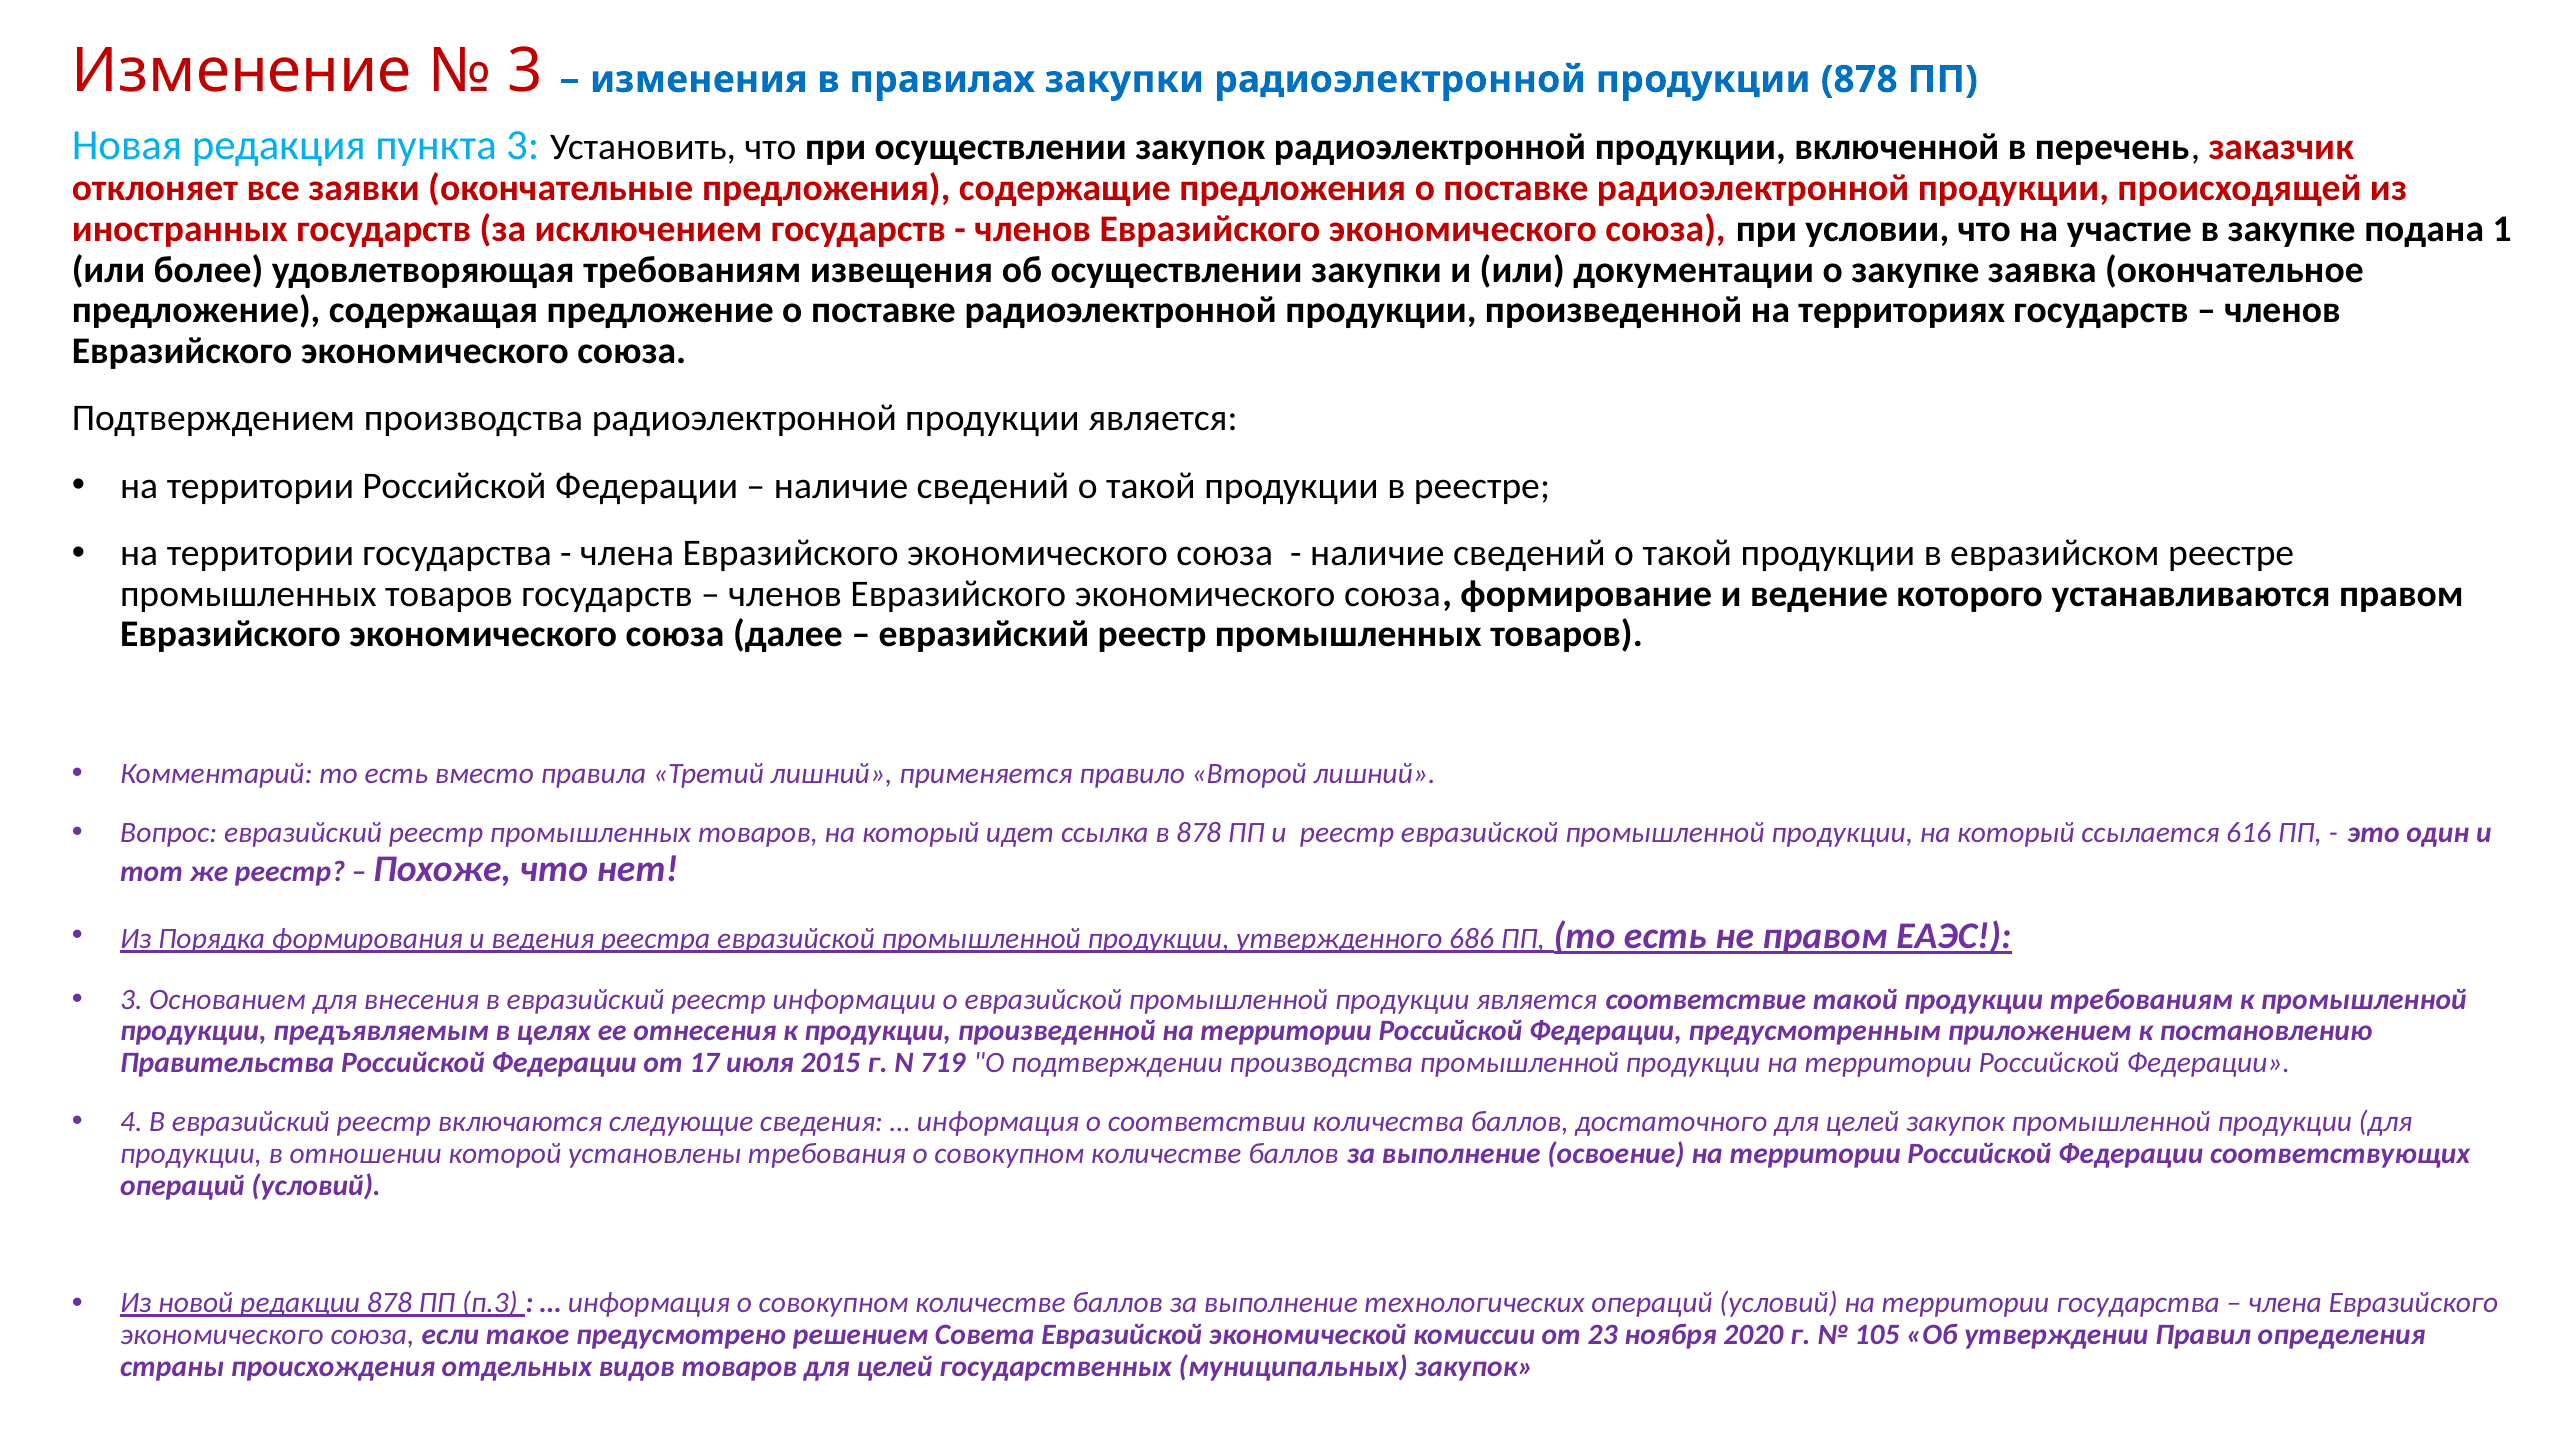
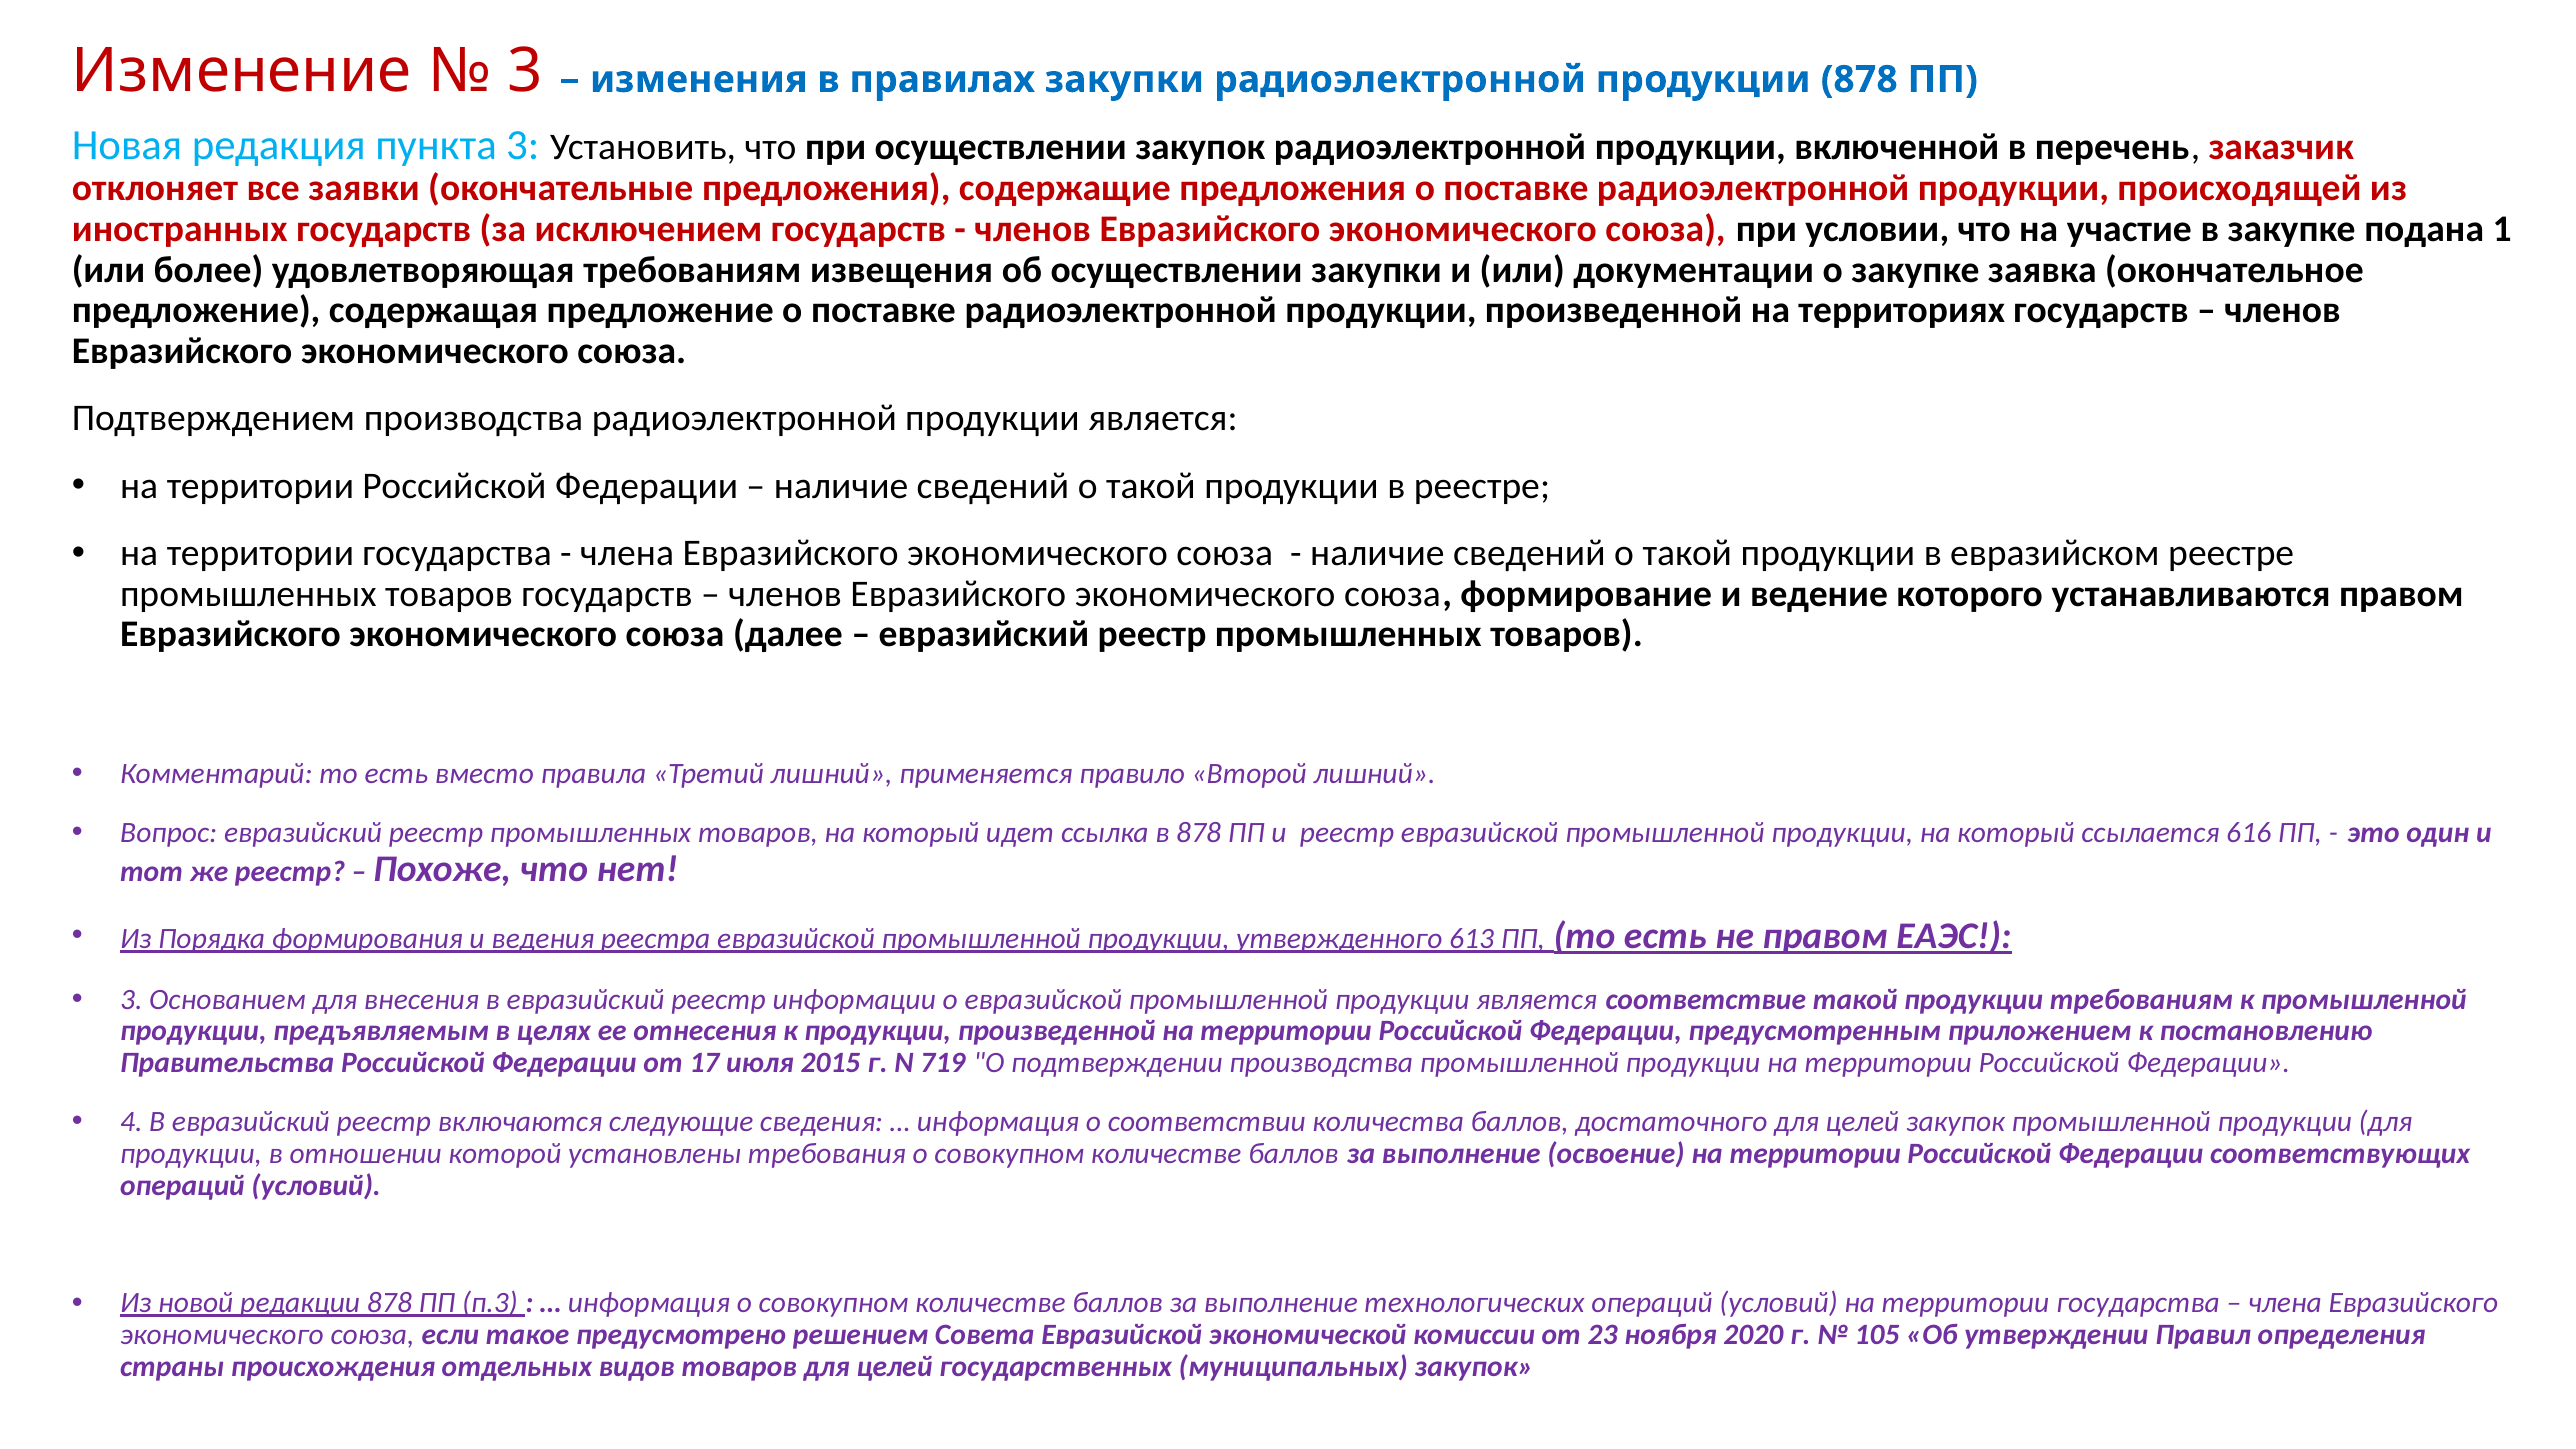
686: 686 -> 613
